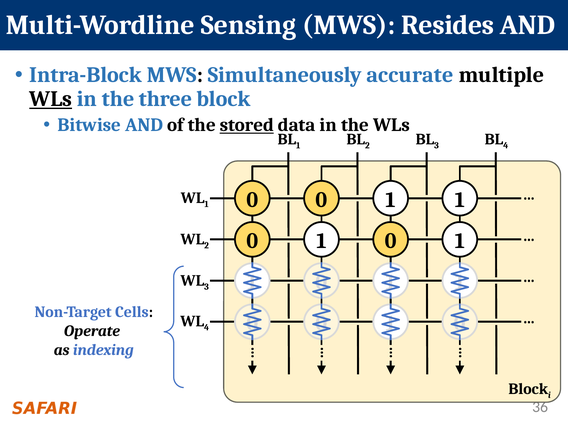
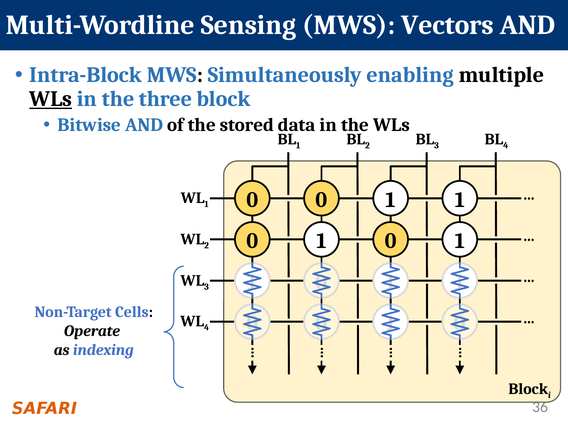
Resides: Resides -> Vectors
accurate: accurate -> enabling
stored underline: present -> none
